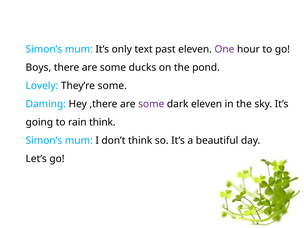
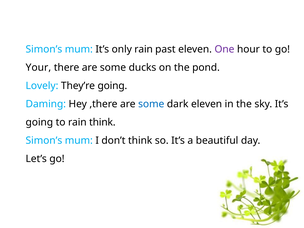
only text: text -> rain
Boys: Boys -> Your
They’re some: some -> going
some at (151, 104) colour: purple -> blue
